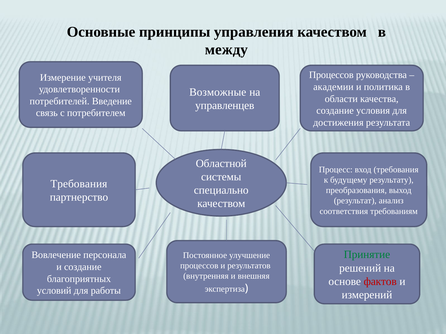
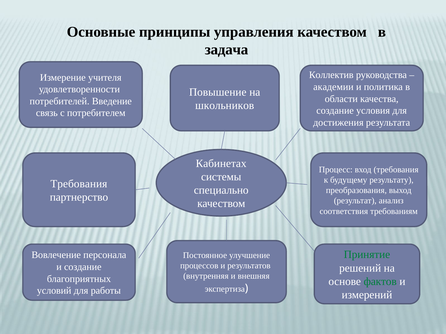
между: между -> задача
Процессов at (331, 75): Процессов -> Коллектив
Возможные: Возможные -> Повышение
управленцев: управленцев -> школьников
Областной: Областной -> Кабинетах
фактов colour: red -> green
